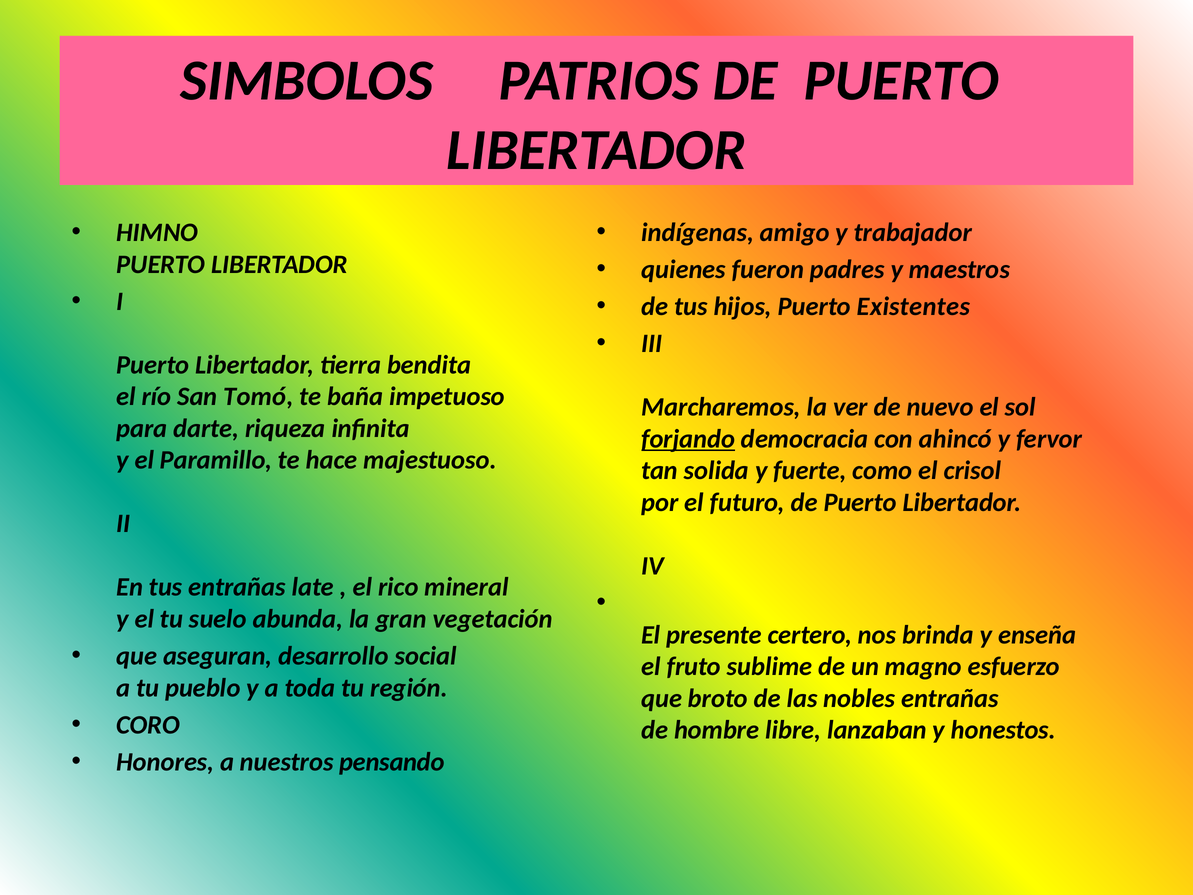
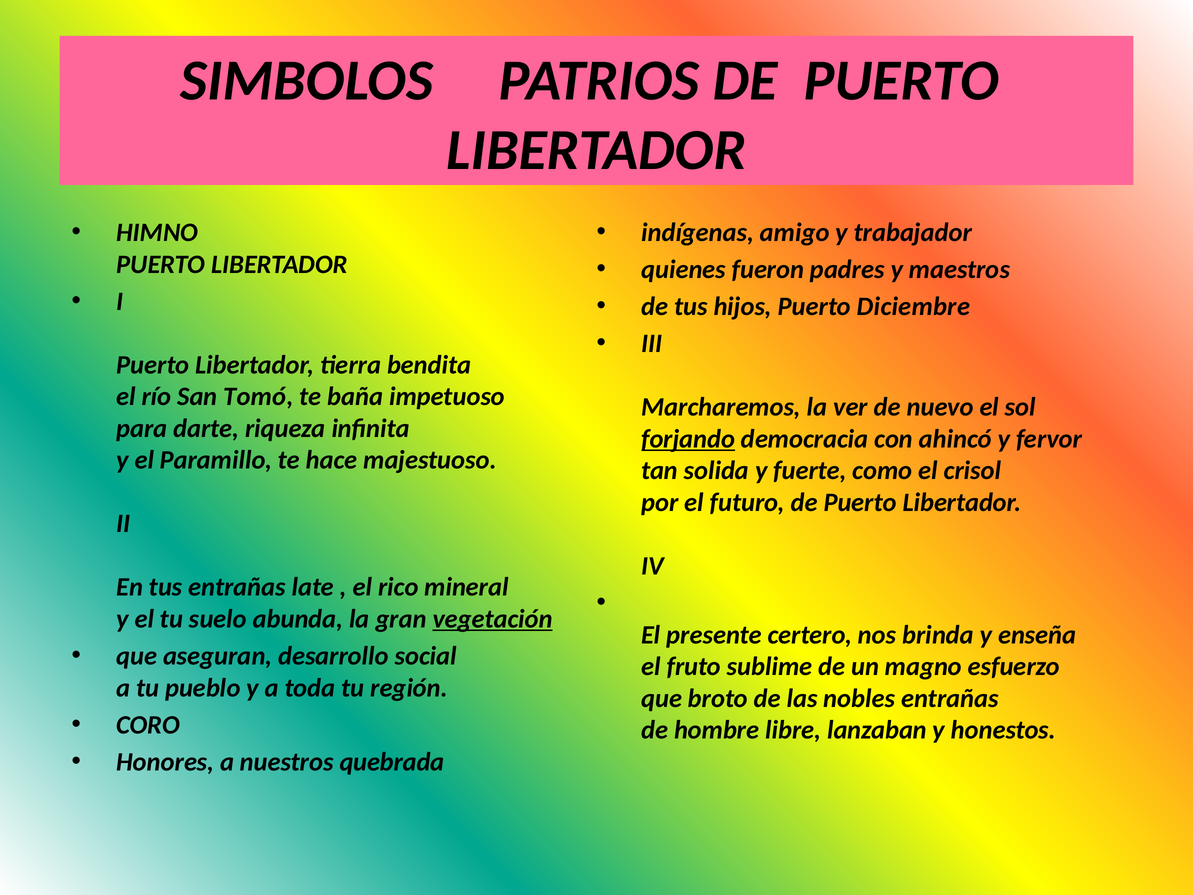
Existentes: Existentes -> Diciembre
vegetación underline: none -> present
pensando: pensando -> quebrada
